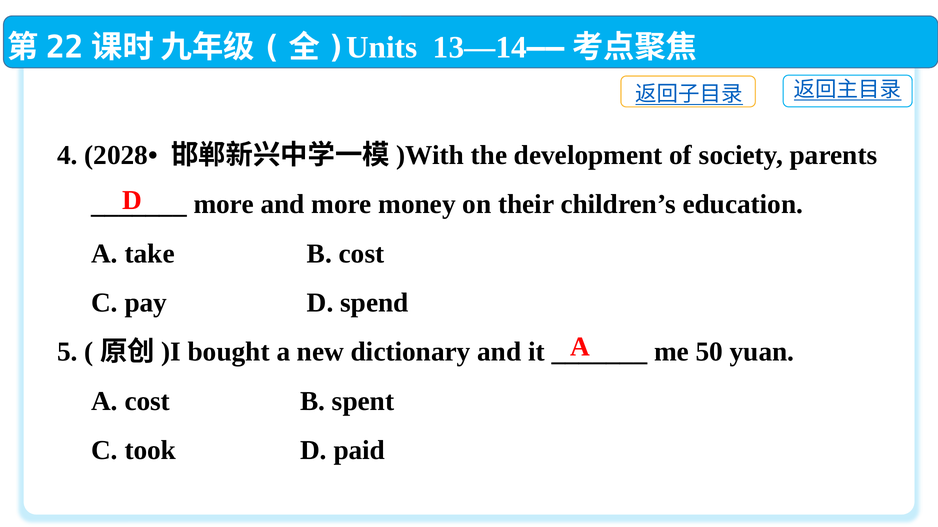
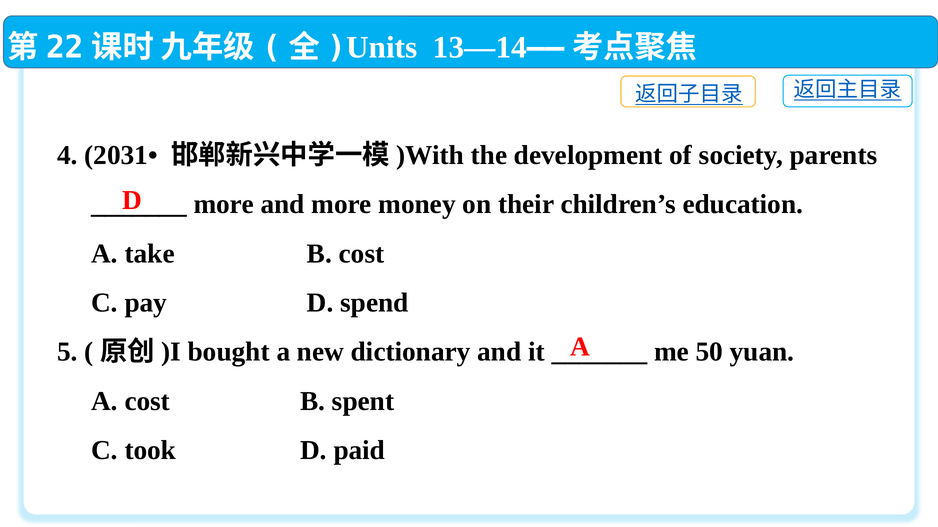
2028•: 2028• -> 2031•
